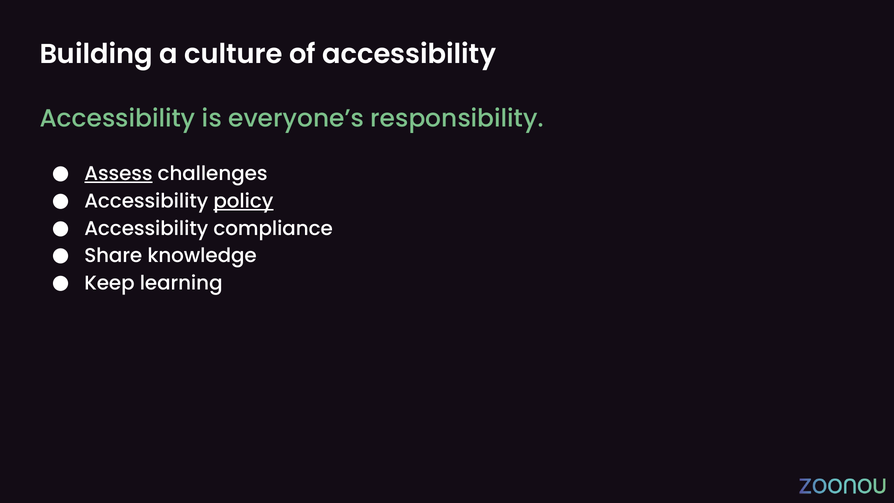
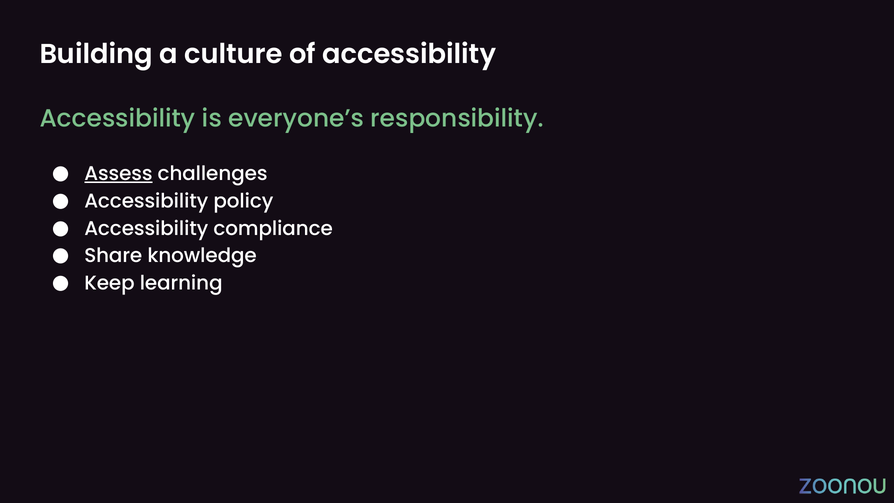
policy underline: present -> none
